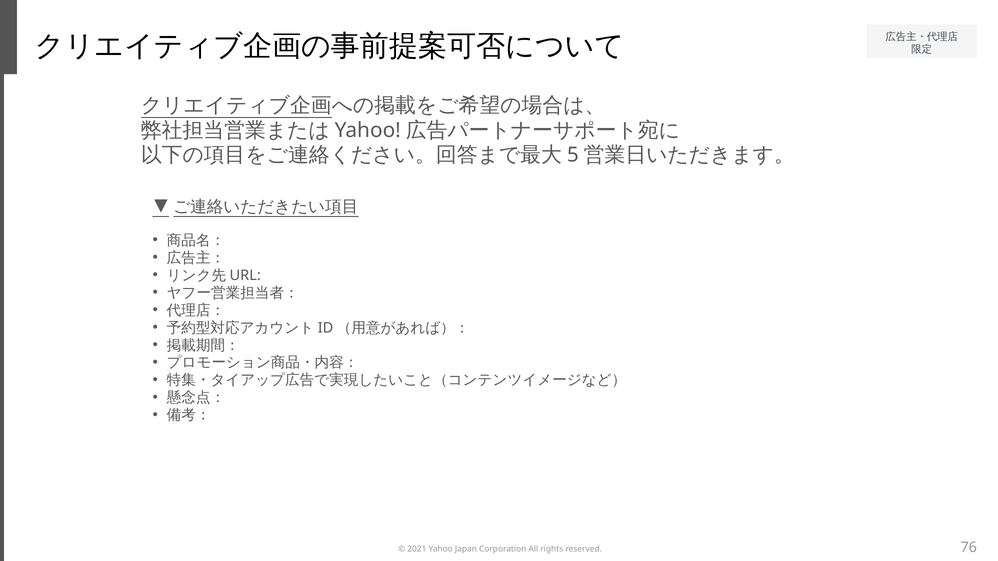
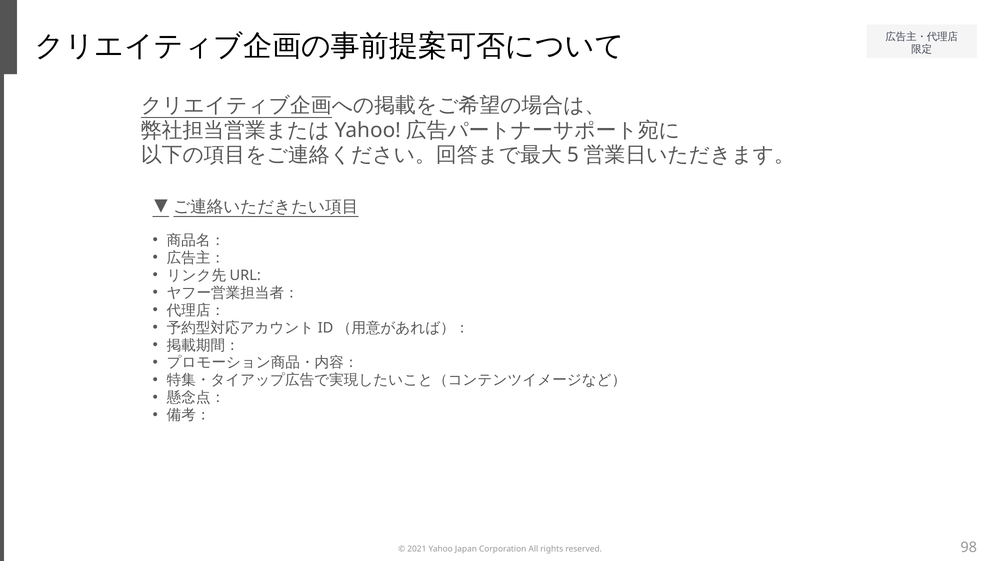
76: 76 -> 98
